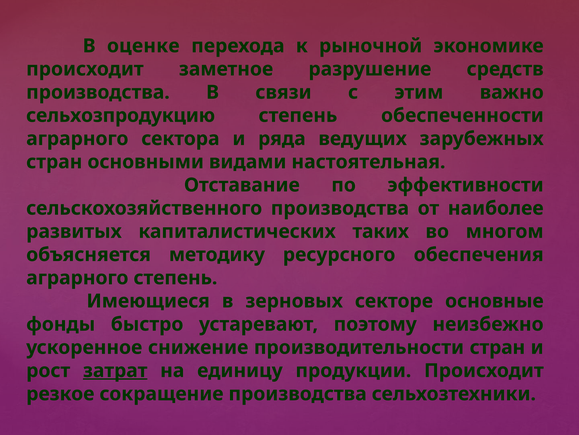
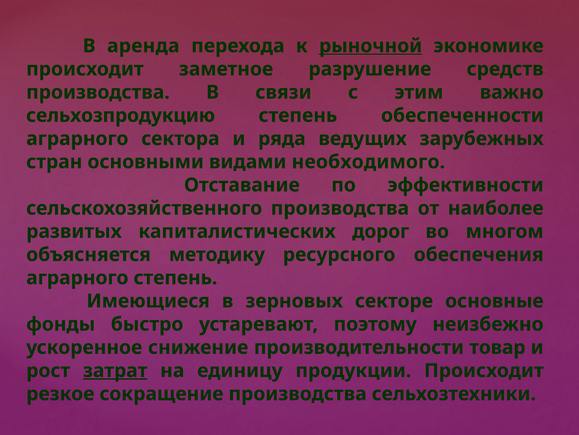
оценке: оценке -> аренда
рыночной underline: none -> present
настоятельная: настоятельная -> необходимого
таких: таких -> дорог
производительности стран: стран -> товар
